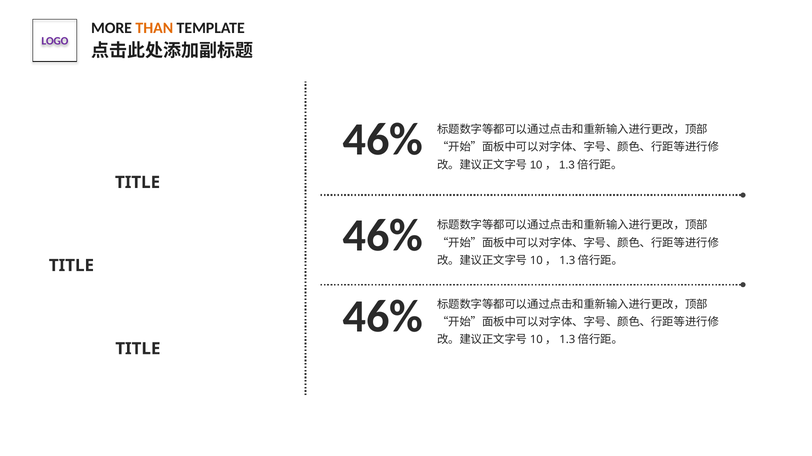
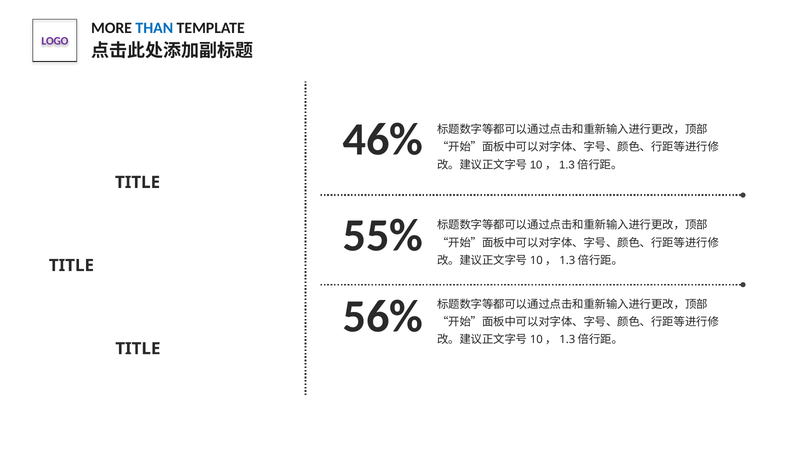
THAN colour: orange -> blue
46% at (383, 236): 46% -> 55%
46% at (383, 317): 46% -> 56%
